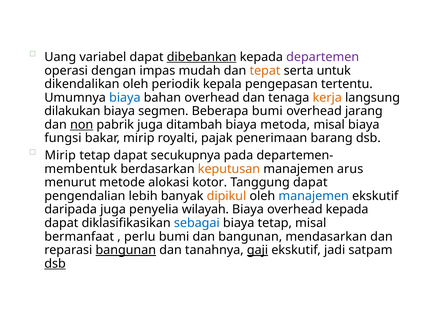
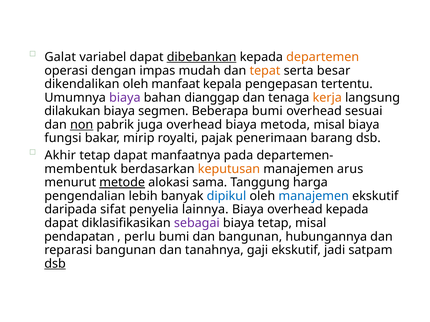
Uang: Uang -> Galat
departemen colour: purple -> orange
untuk: untuk -> besar
periodik: periodik -> manfaat
biaya at (125, 98) colour: blue -> purple
bahan overhead: overhead -> dianggap
jarang: jarang -> sesuai
juga ditambah: ditambah -> overhead
Mirip at (60, 156): Mirip -> Akhir
secukupnya: secukupnya -> manfaatnya
metode underline: none -> present
kotor: kotor -> sama
Tanggung dapat: dapat -> harga
dipikul colour: orange -> blue
daripada juga: juga -> sifat
wilayah: wilayah -> lainnya
sebagai colour: blue -> purple
bermanfaat: bermanfaat -> pendapatan
mendasarkan: mendasarkan -> hubungannya
bangunan at (126, 250) underline: present -> none
gaji underline: present -> none
